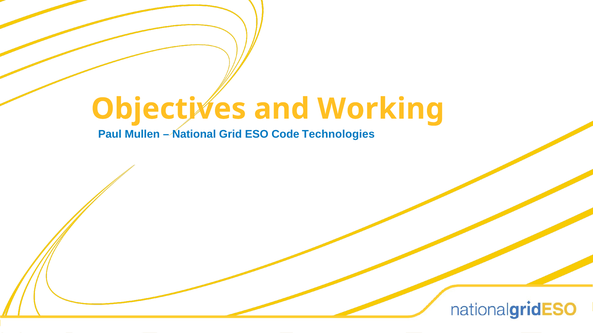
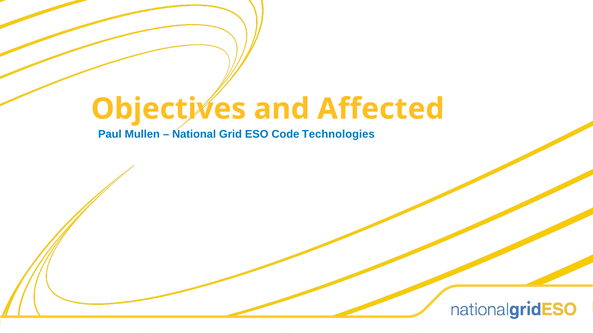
Working: Working -> Affected
